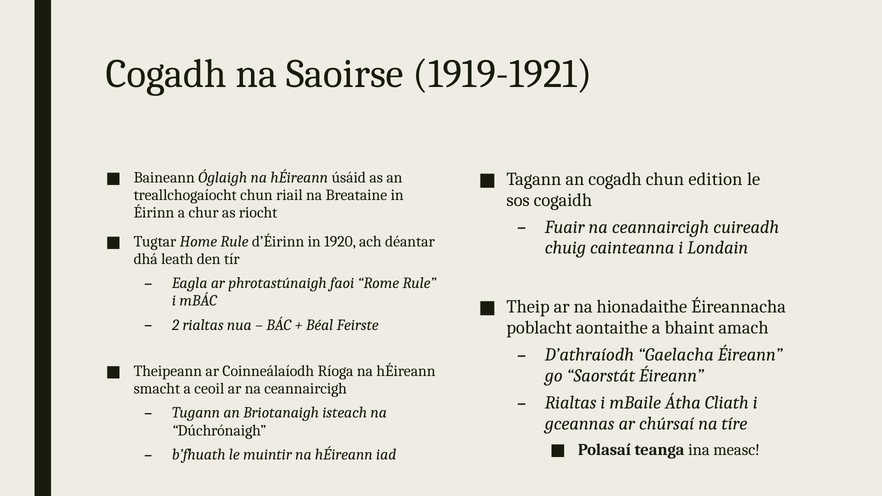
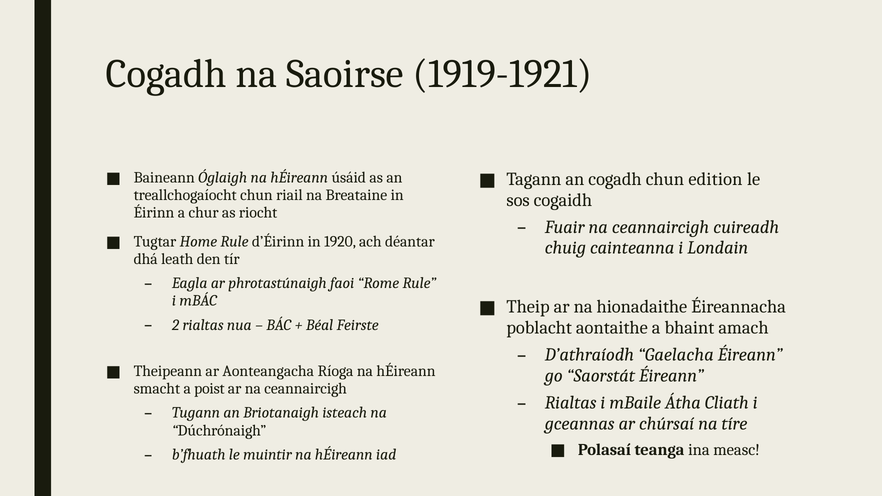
Coinneálaíodh: Coinneálaíodh -> Aonteangacha
ceoil: ceoil -> poist
